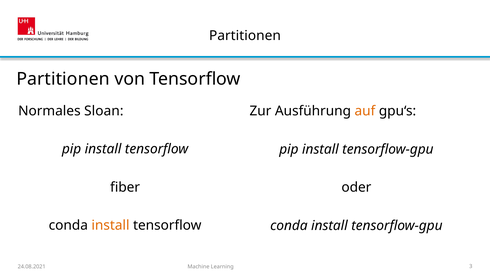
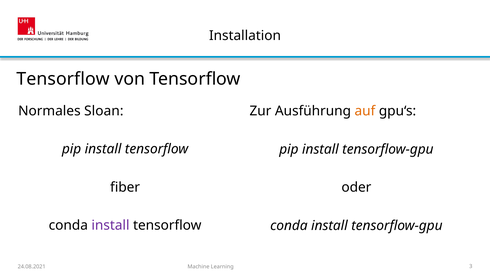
Partitionen at (245, 36): Partitionen -> Installation
Partitionen at (63, 79): Partitionen -> Tensorflow
install at (110, 225) colour: orange -> purple
